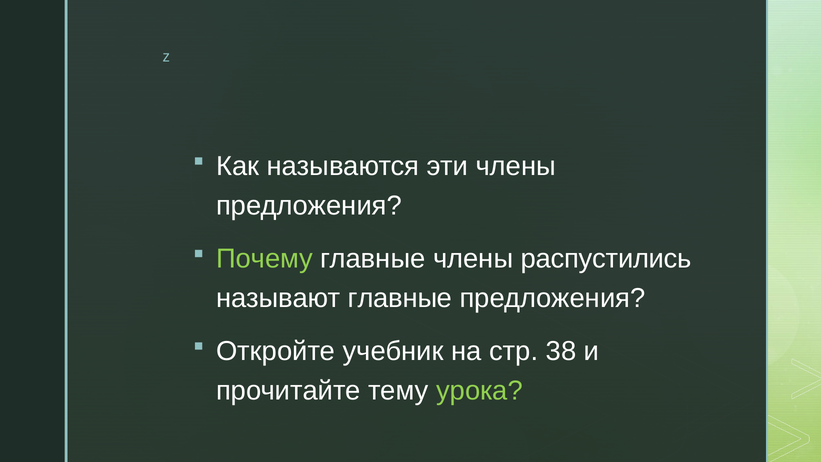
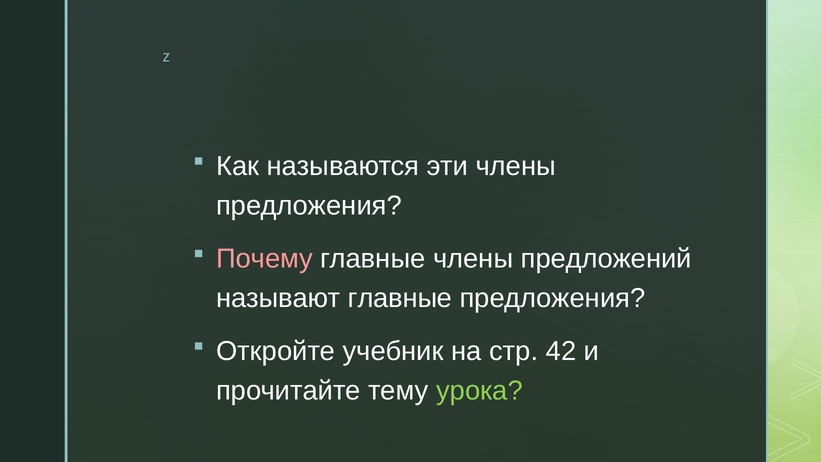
Почему colour: light green -> pink
распустились: распустились -> предложений
38: 38 -> 42
